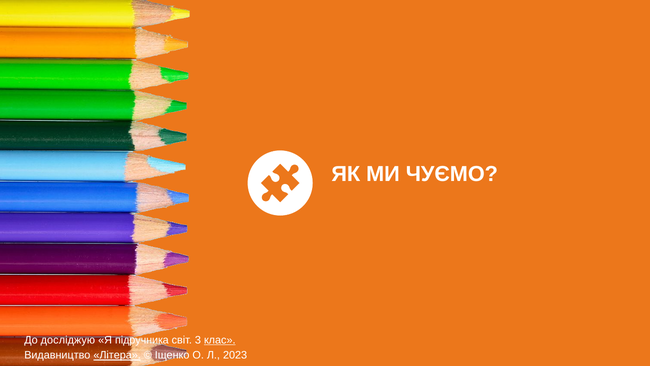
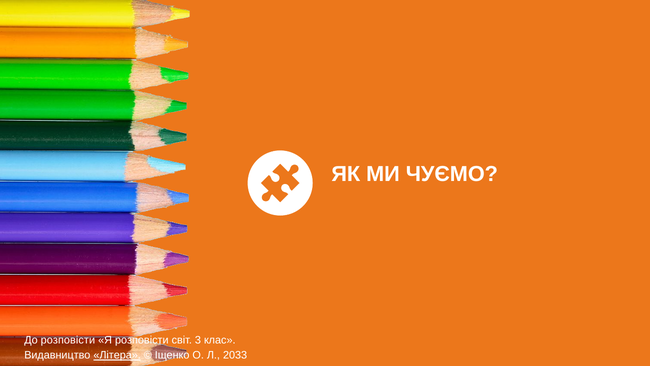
До досліджую: досліджую -> розповісти
Я підручника: підручника -> розповісти
клас underline: present -> none
2023: 2023 -> 2033
